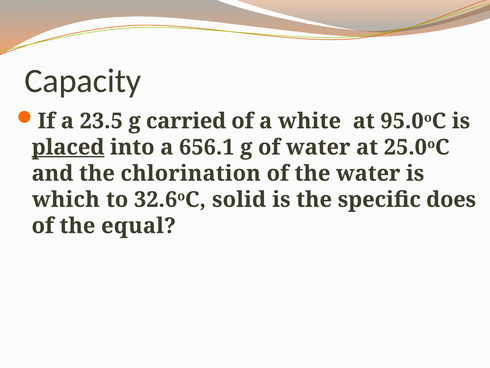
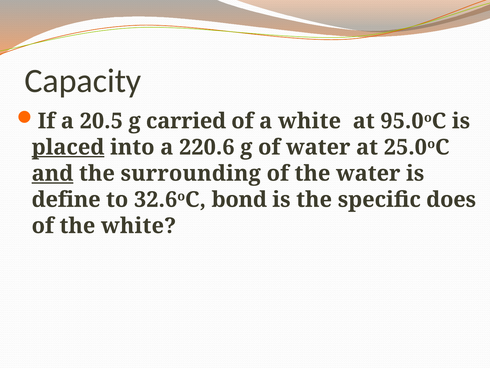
23.5: 23.5 -> 20.5
656.1: 656.1 -> 220.6
and underline: none -> present
chlorination: chlorination -> surrounding
which: which -> define
solid: solid -> bond
the equal: equal -> white
